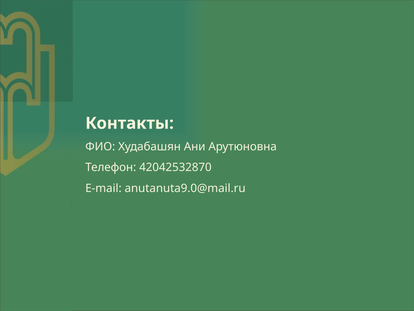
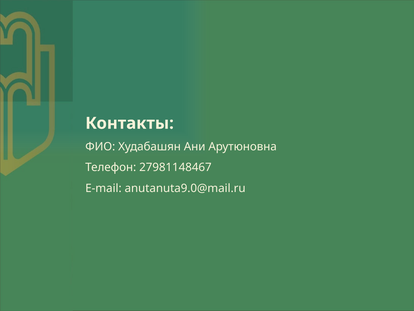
42042532870: 42042532870 -> 27981148467
